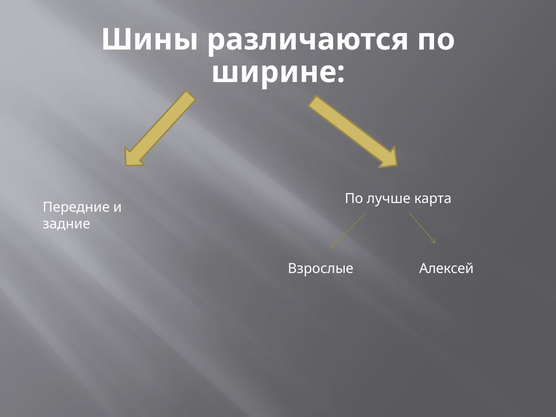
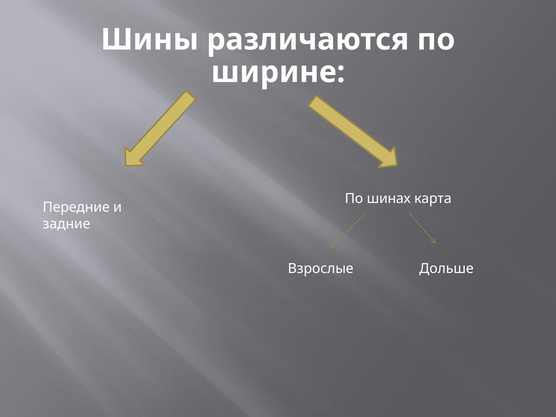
лучше: лучше -> шинах
Алексей: Алексей -> Дольше
